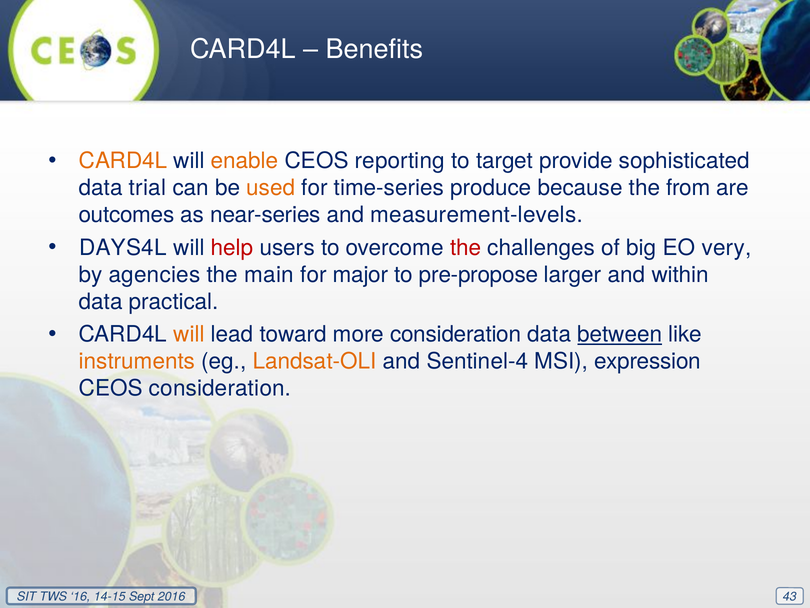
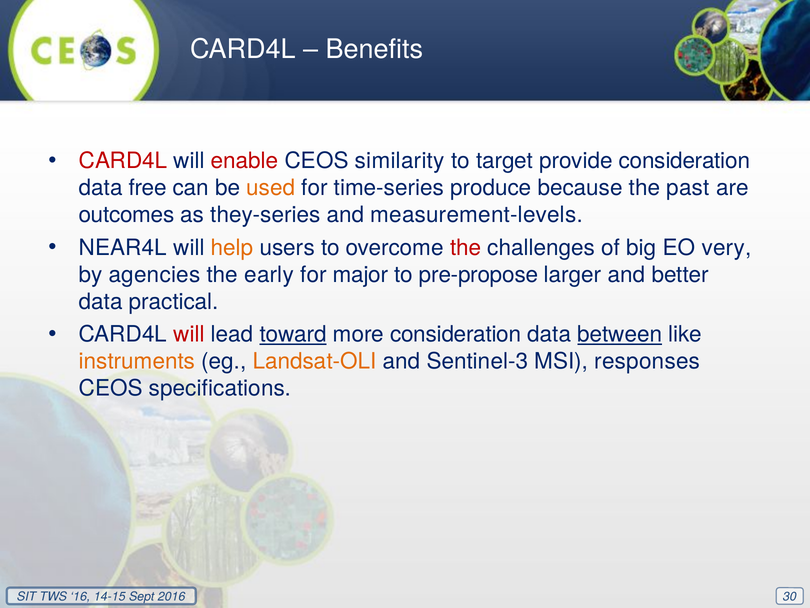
CARD4L at (123, 161) colour: orange -> red
enable colour: orange -> red
reporting: reporting -> similarity
provide sophisticated: sophisticated -> consideration
trial: trial -> free
from: from -> past
near-series: near-series -> they-series
DAYS4L: DAYS4L -> NEAR4L
help colour: red -> orange
main: main -> early
within: within -> better
will at (189, 334) colour: orange -> red
toward underline: none -> present
Sentinel-4: Sentinel-4 -> Sentinel-3
expression: expression -> responses
CEOS consideration: consideration -> specifications
43: 43 -> 30
